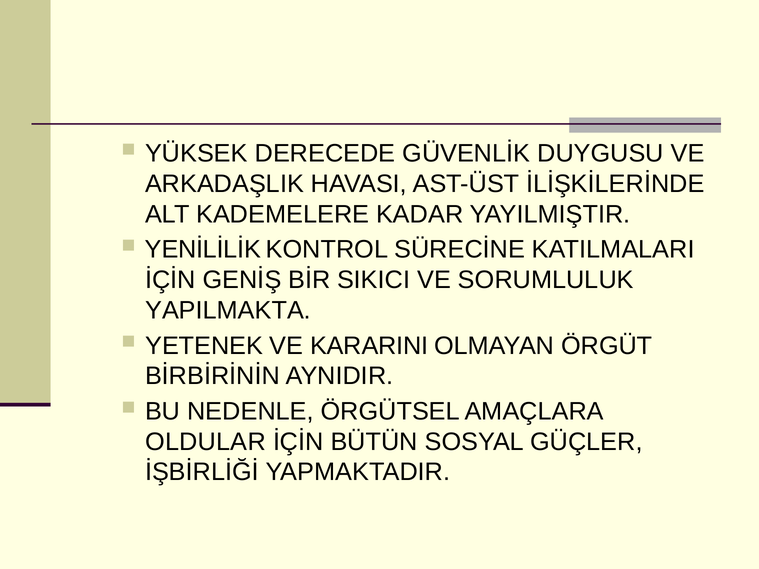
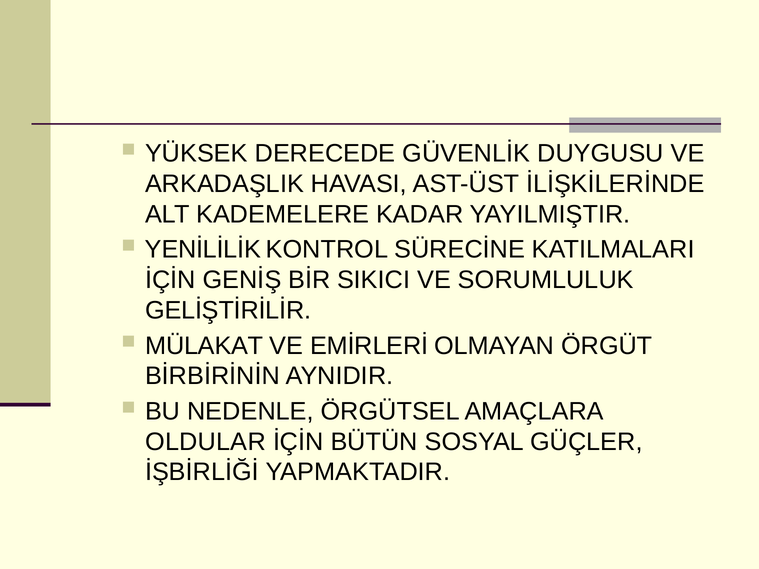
YAPILMAKTA: YAPILMAKTA -> GELİŞTİRİLİR
YETENEK: YETENEK -> MÜLAKAT
KARARINI: KARARINI -> EMİRLERİ
